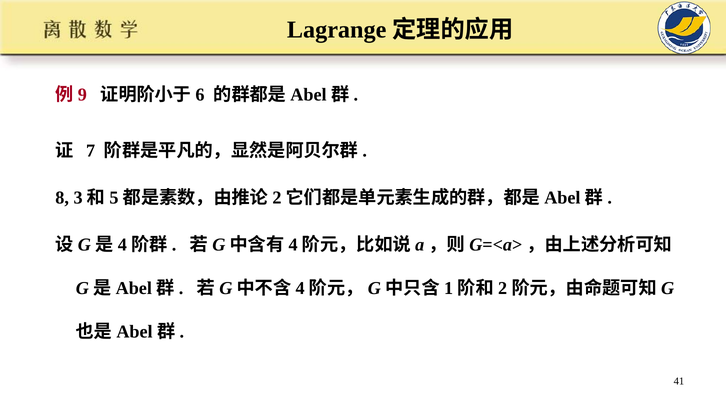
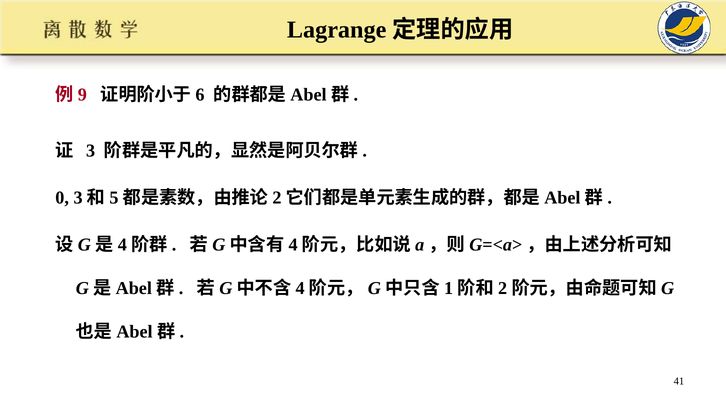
7: 7 -> 3
8: 8 -> 0
